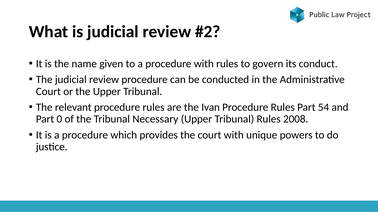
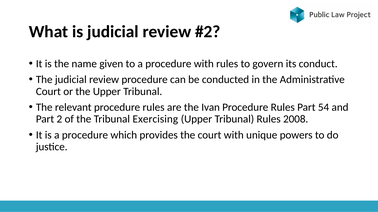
0: 0 -> 2
Necessary: Necessary -> Exercising
